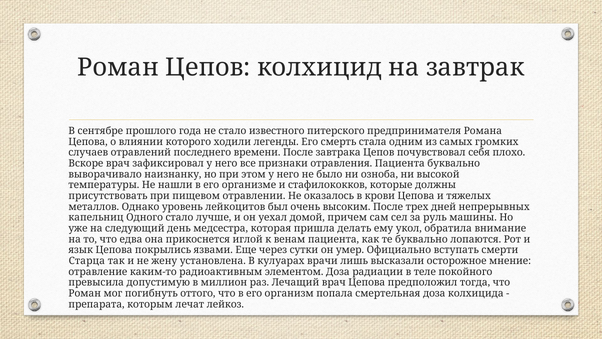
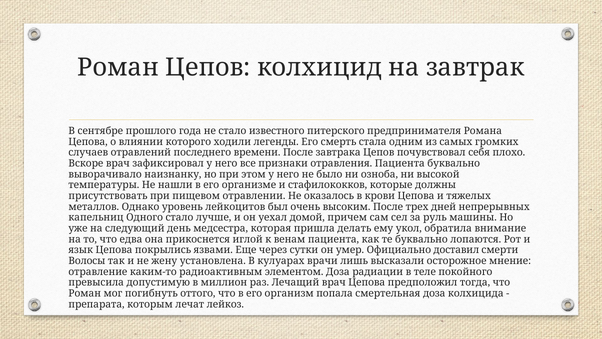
вступать: вступать -> доставил
Старца: Старца -> Волосы
